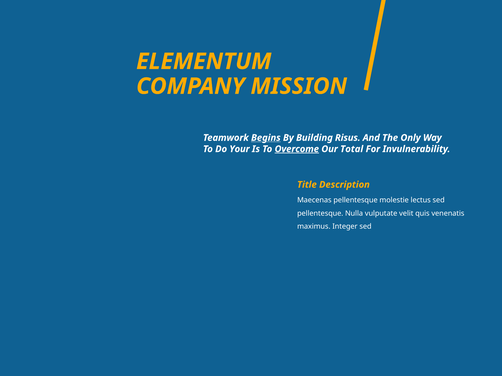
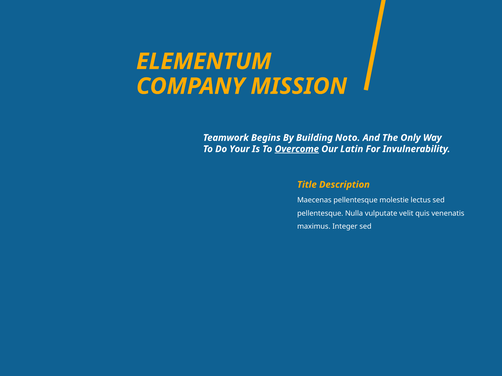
Begins underline: present -> none
Risus: Risus -> Noto
Total: Total -> Latin
